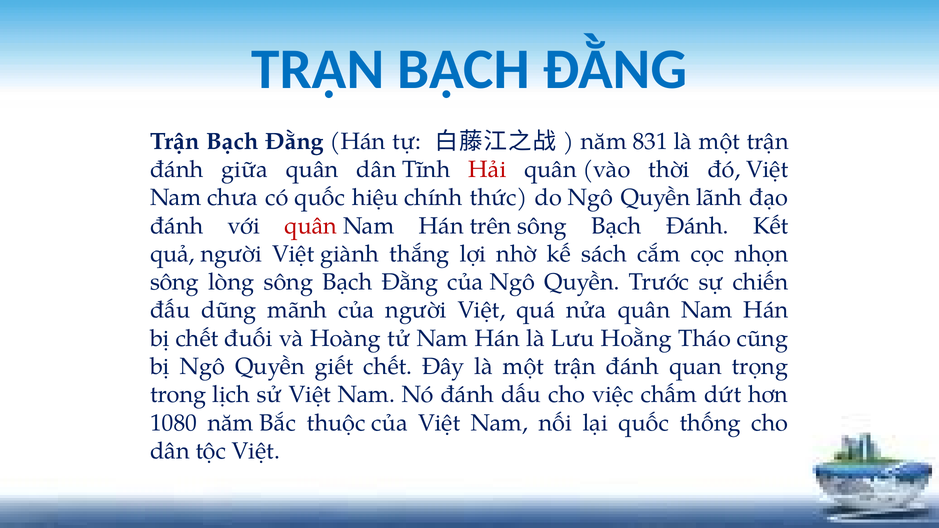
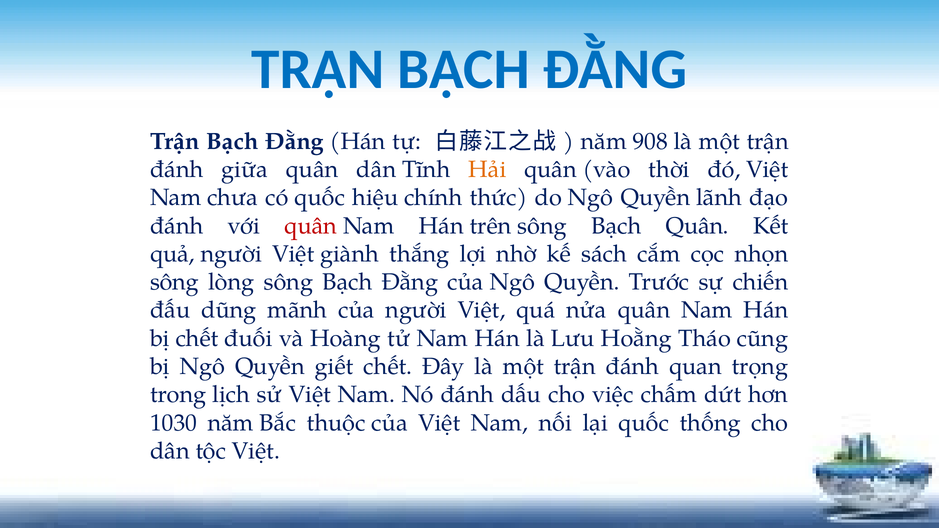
831: 831 -> 908
Hải colour: red -> orange
Bạch Đánh: Đánh -> Quân
1080: 1080 -> 1030
